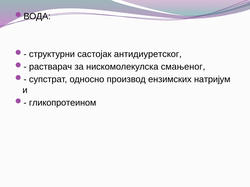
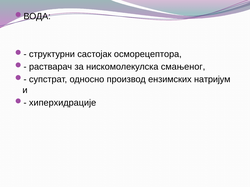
антидиуретског: антидиуретског -> осморецептора
гликопротеином: гликопротеином -> хиперхидрације
